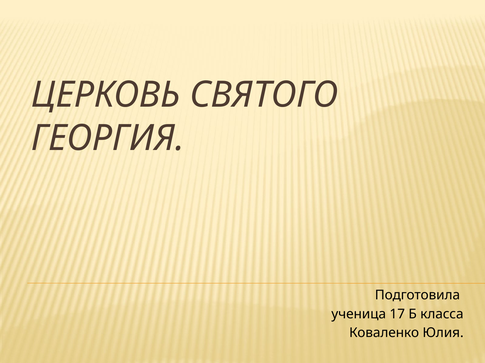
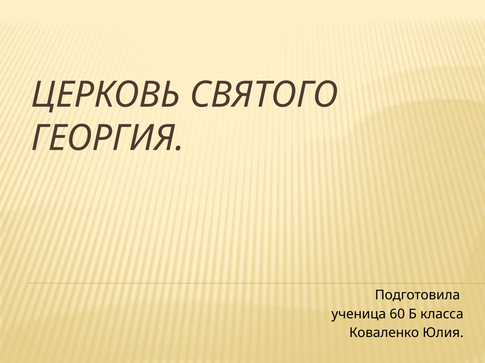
17: 17 -> 60
